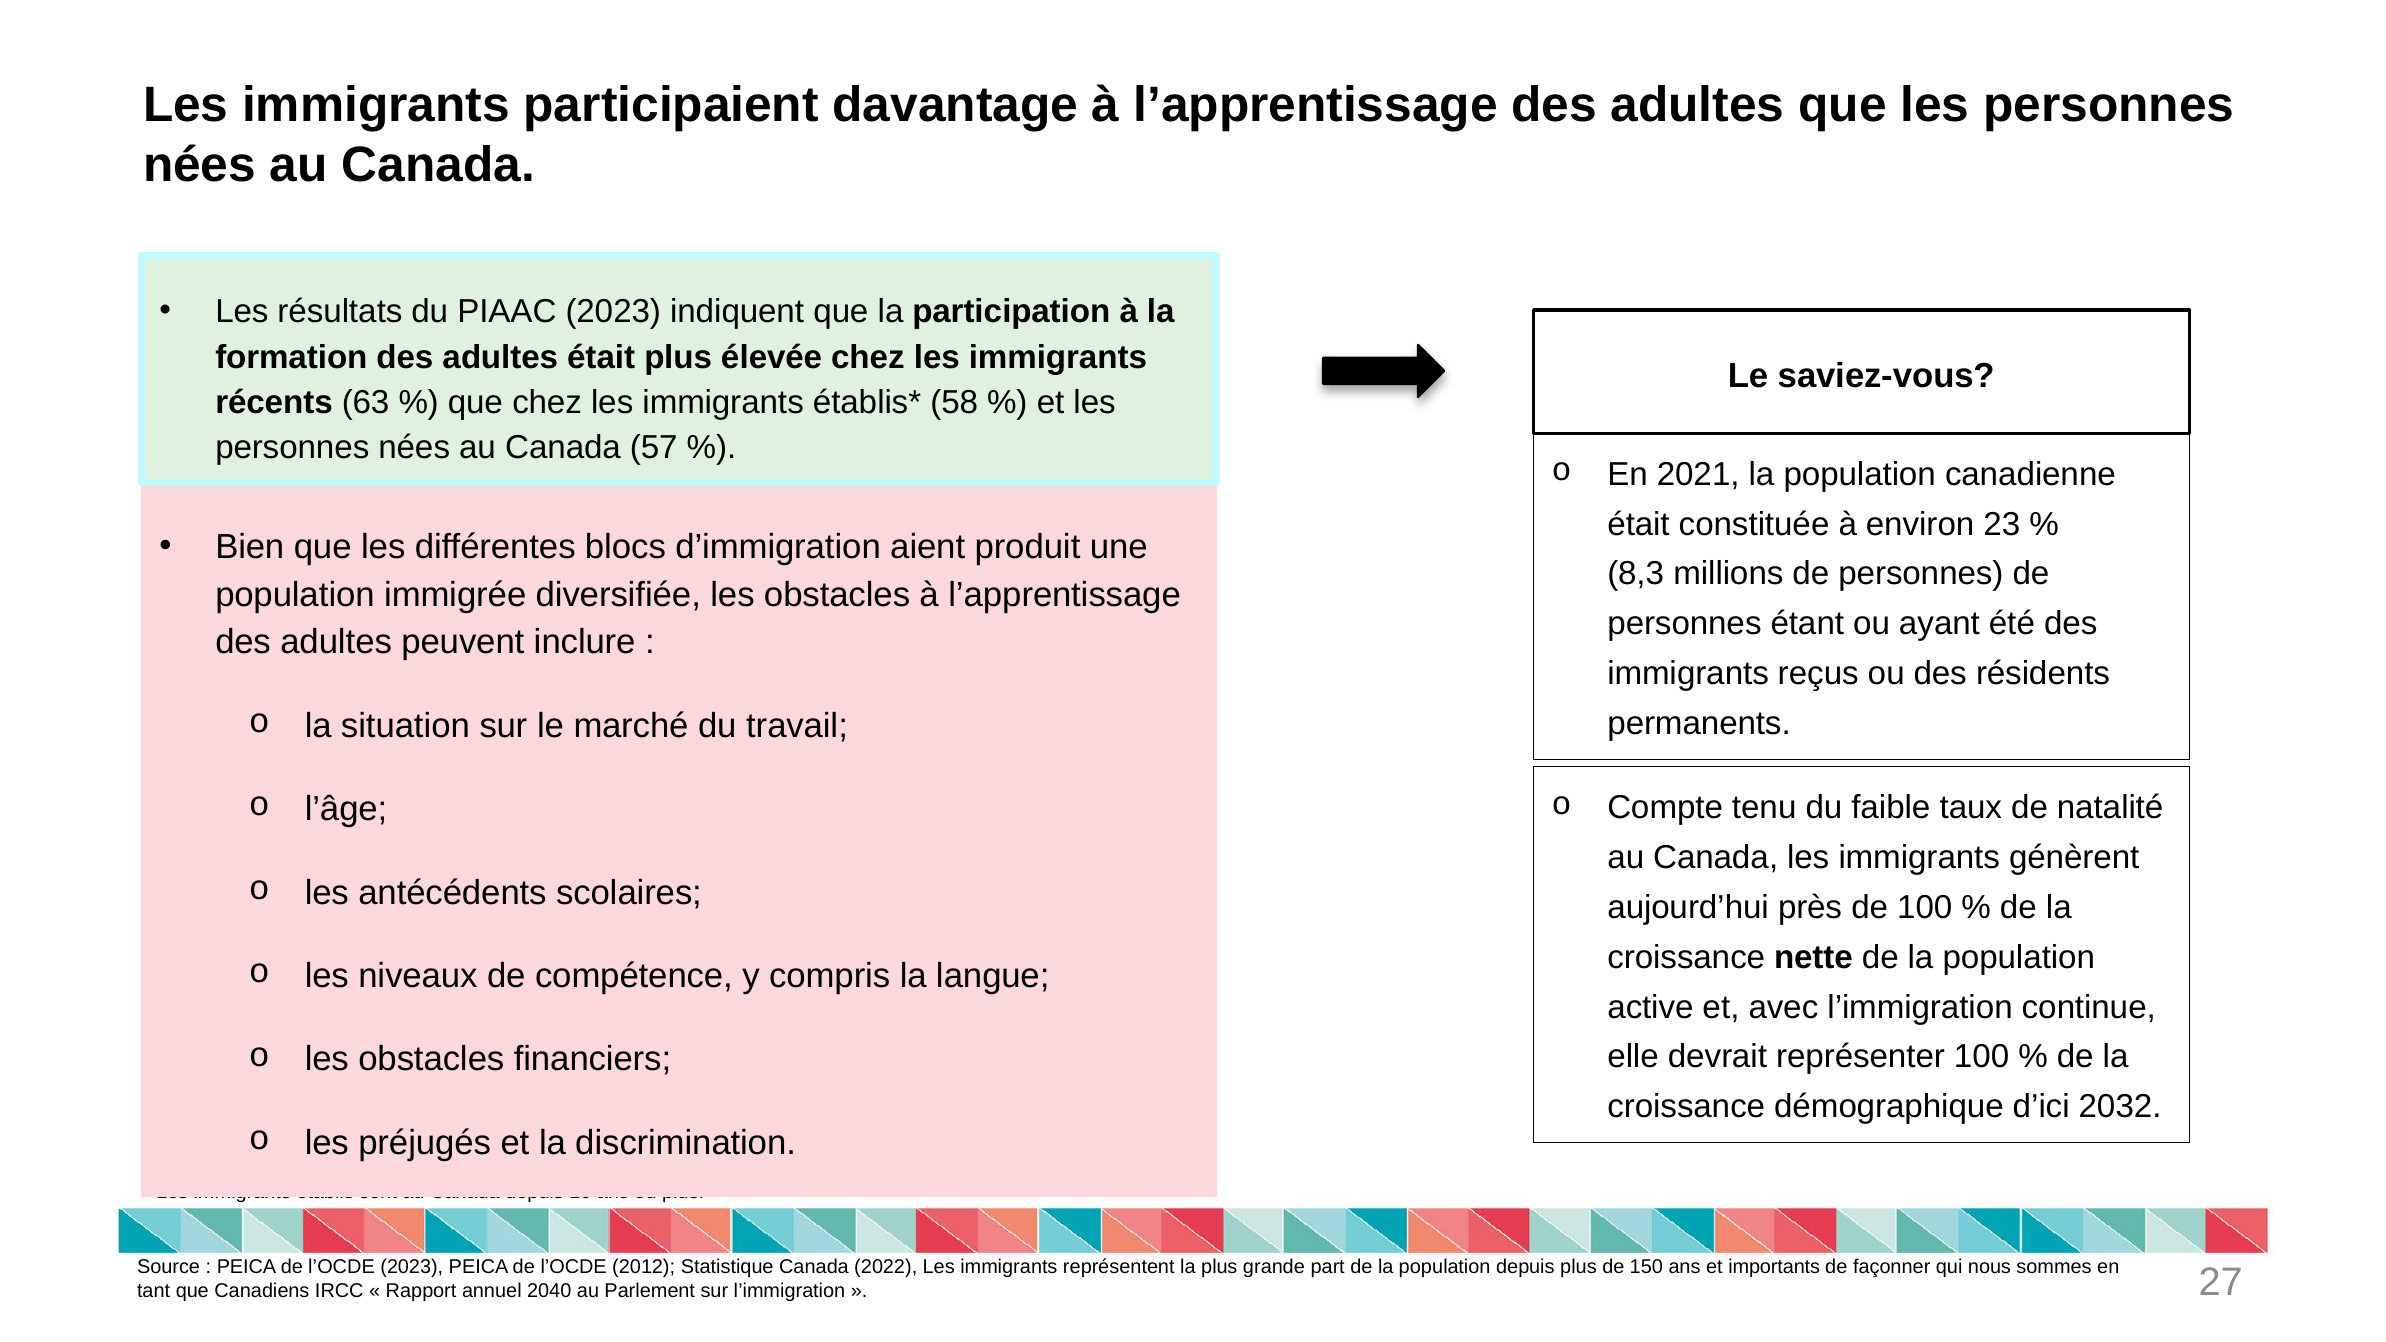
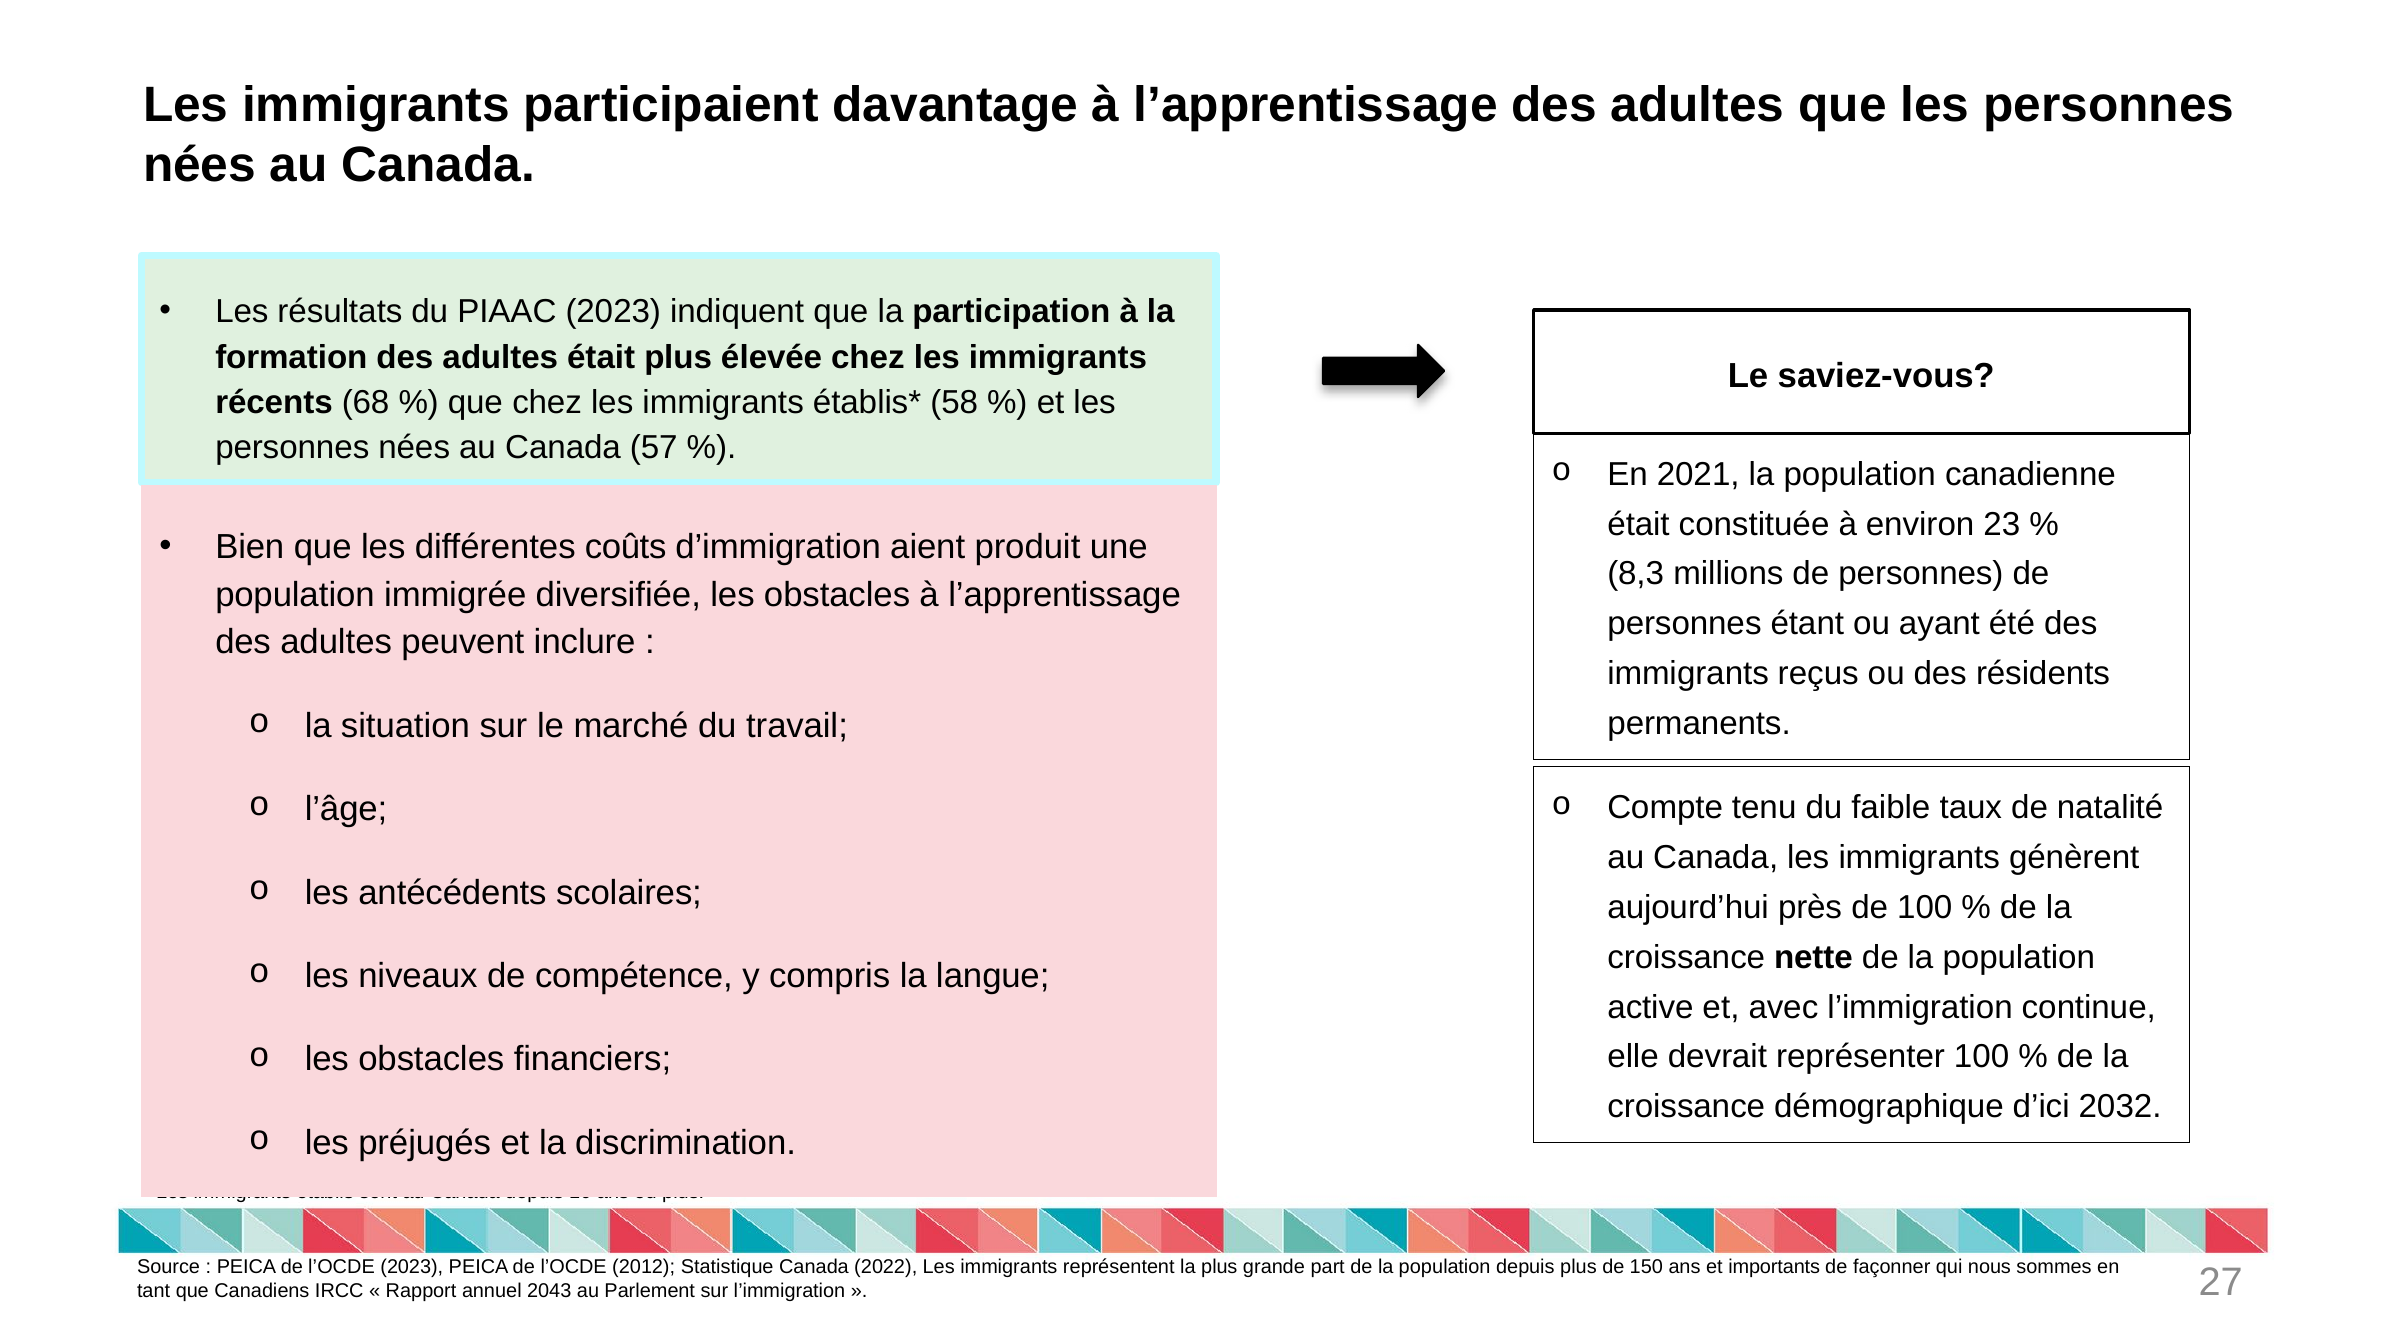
63: 63 -> 68
blocs: blocs -> coûts
2040: 2040 -> 2043
